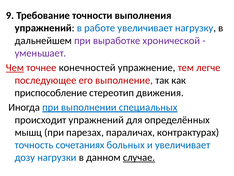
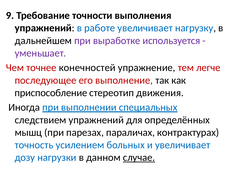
хронической: хронической -> используется
Чем underline: present -> none
происходит: происходит -> следствием
сочетаниях: сочетаниях -> усилением
